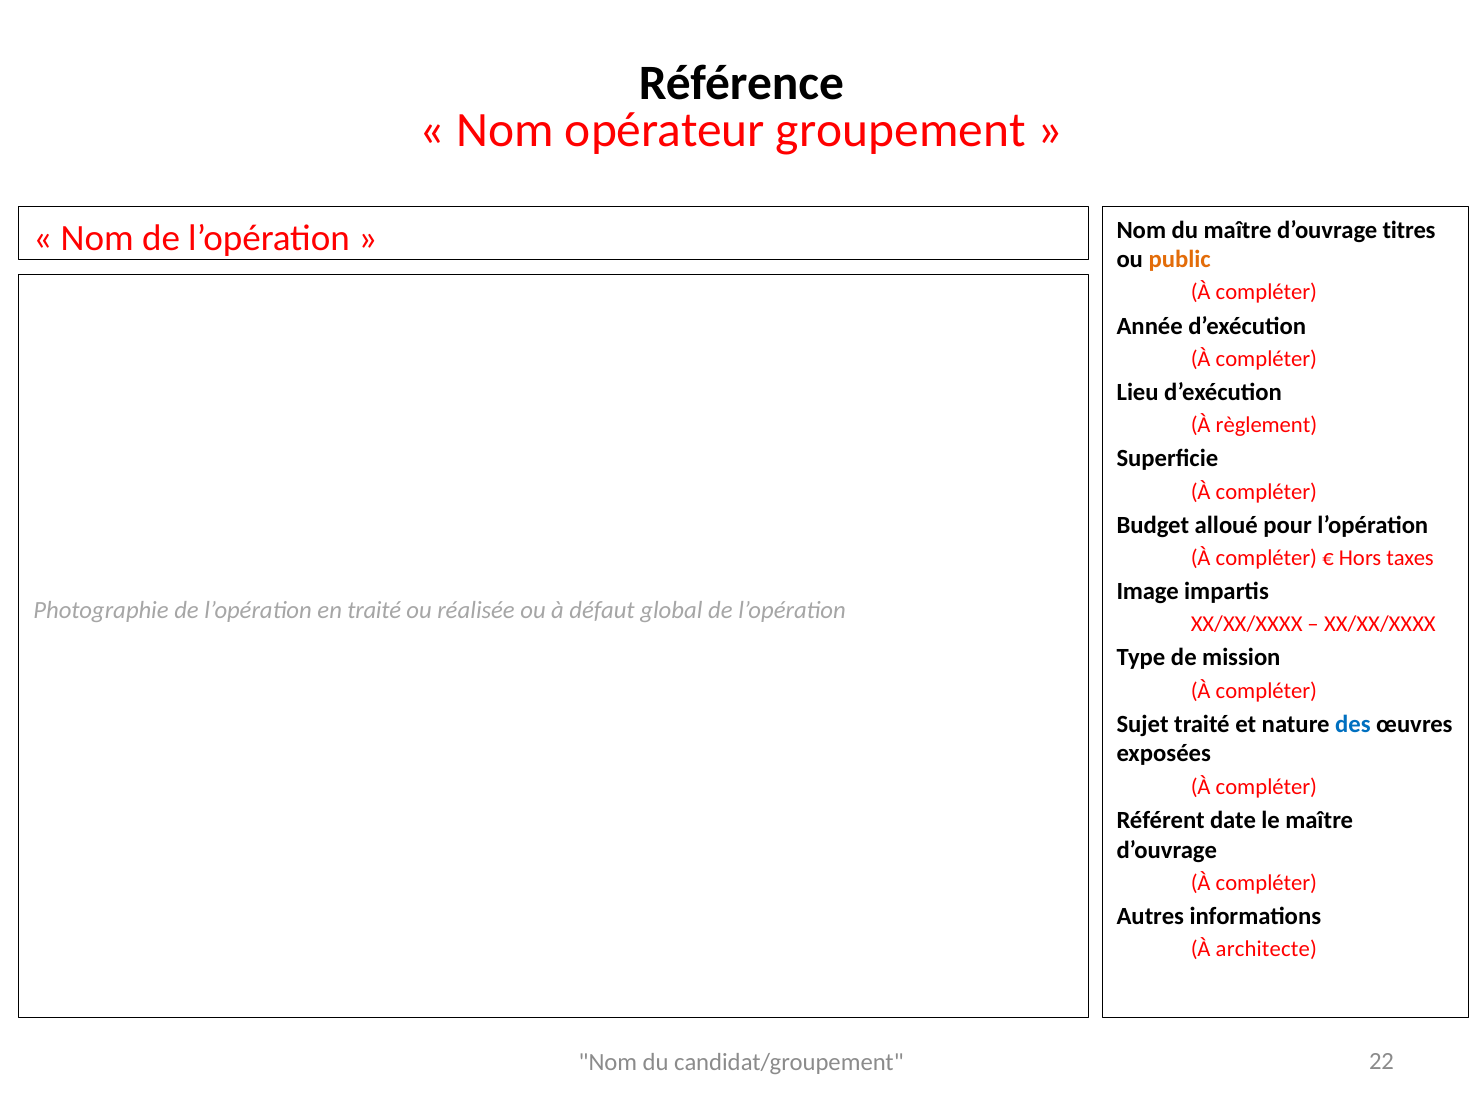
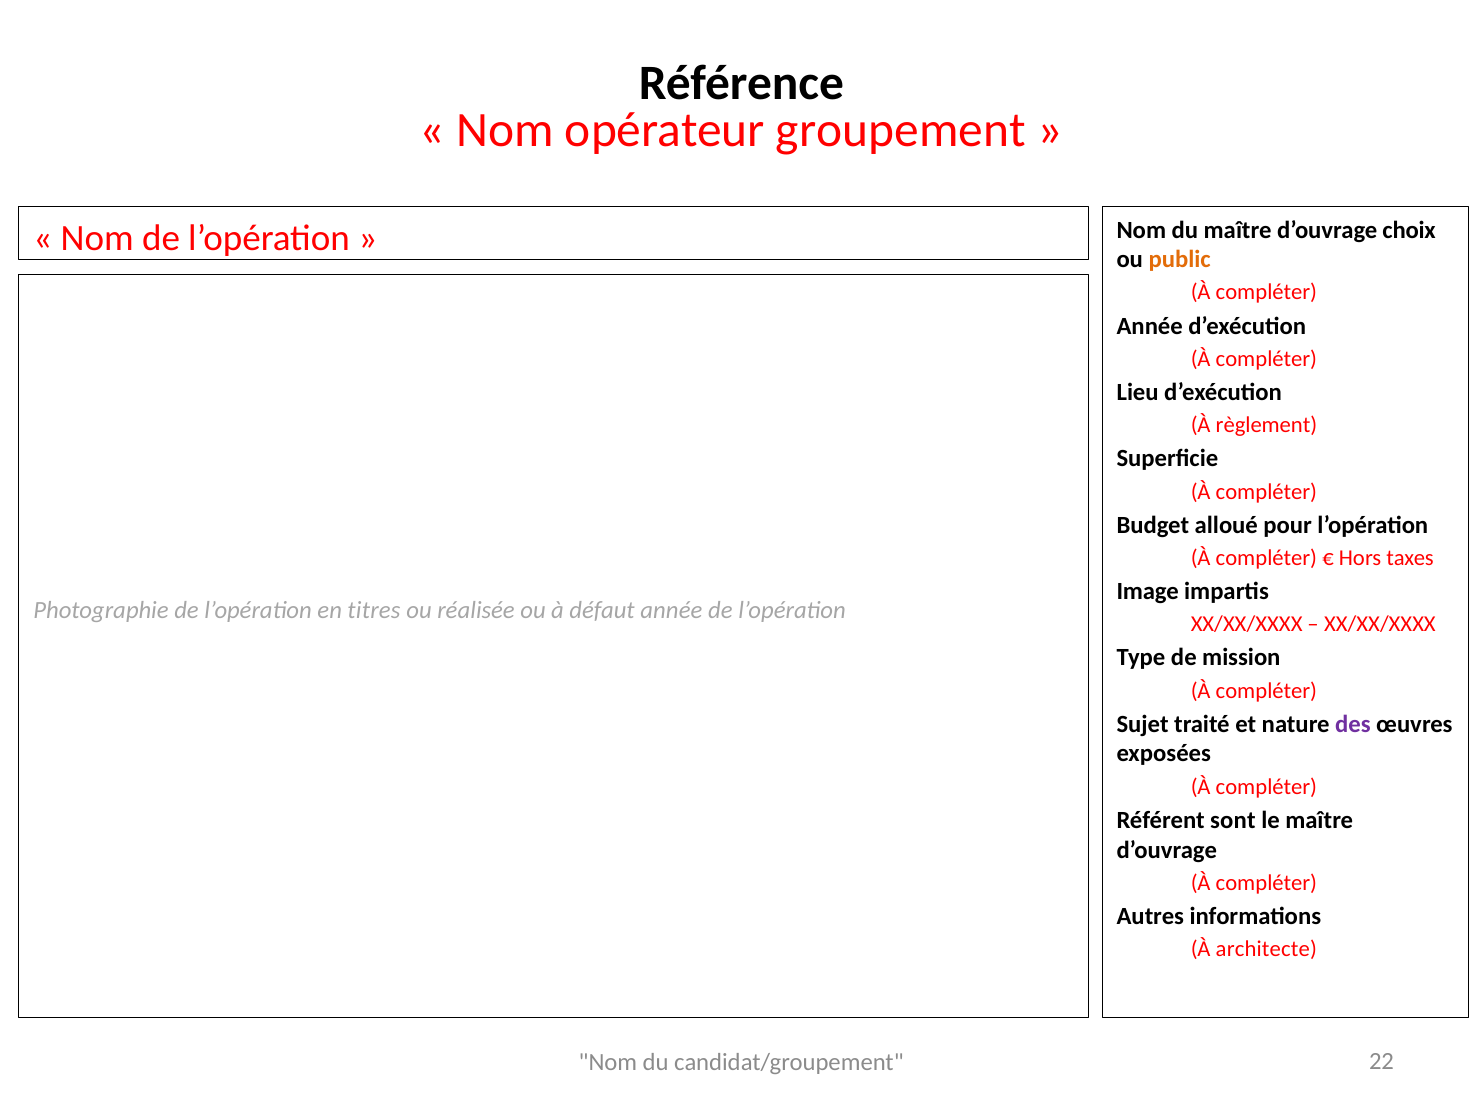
titres: titres -> choix
en traité: traité -> titres
défaut global: global -> année
des colour: blue -> purple
date: date -> sont
